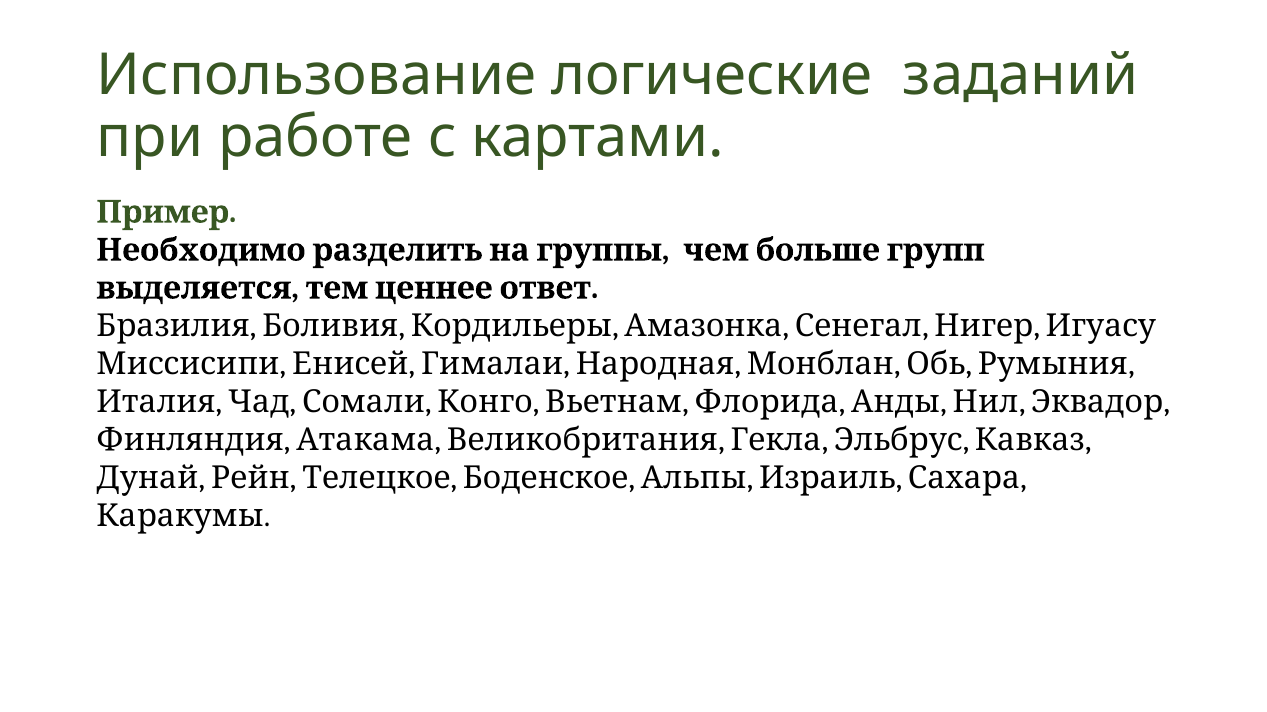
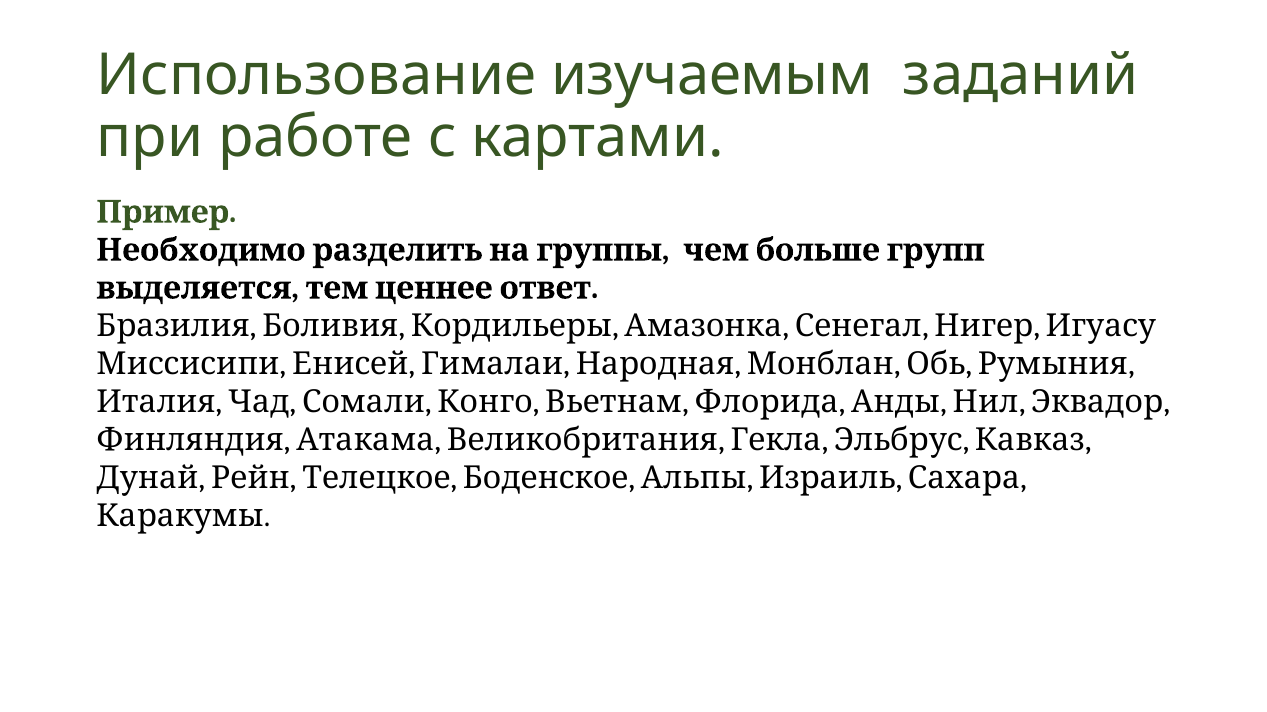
логические: логические -> изучаемым
